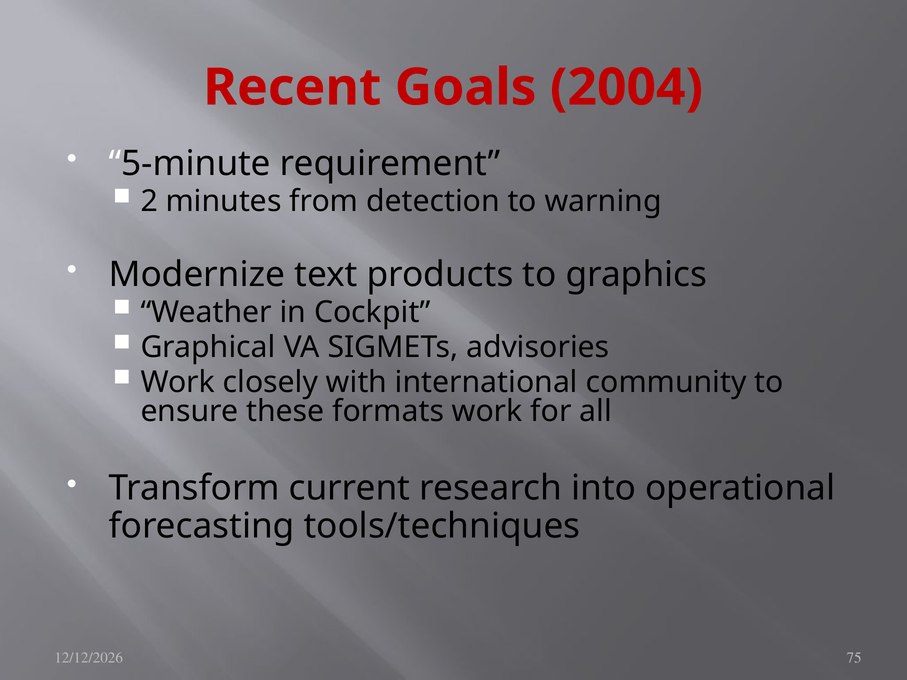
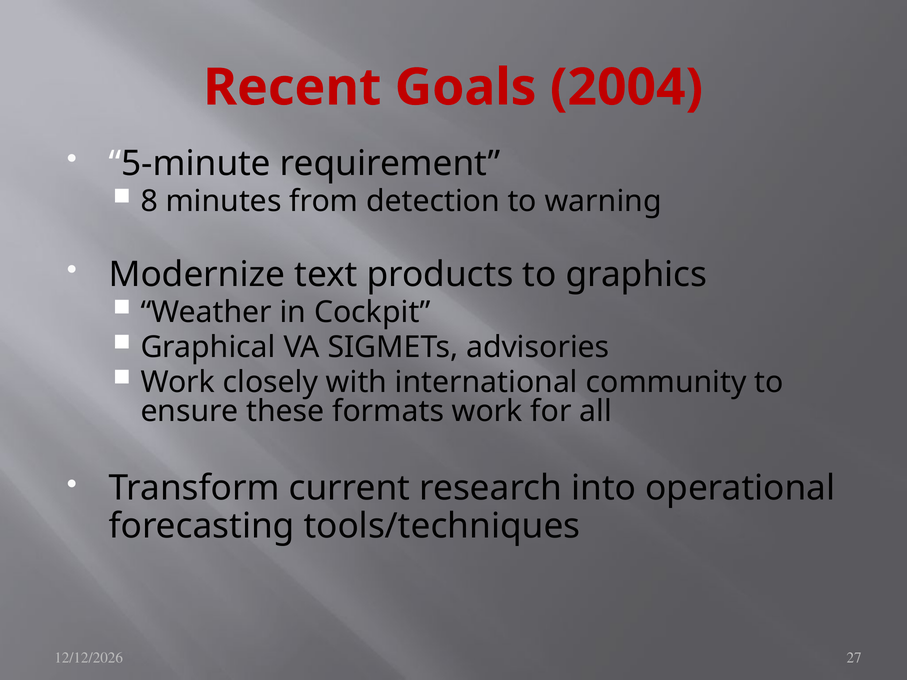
2: 2 -> 8
75: 75 -> 27
